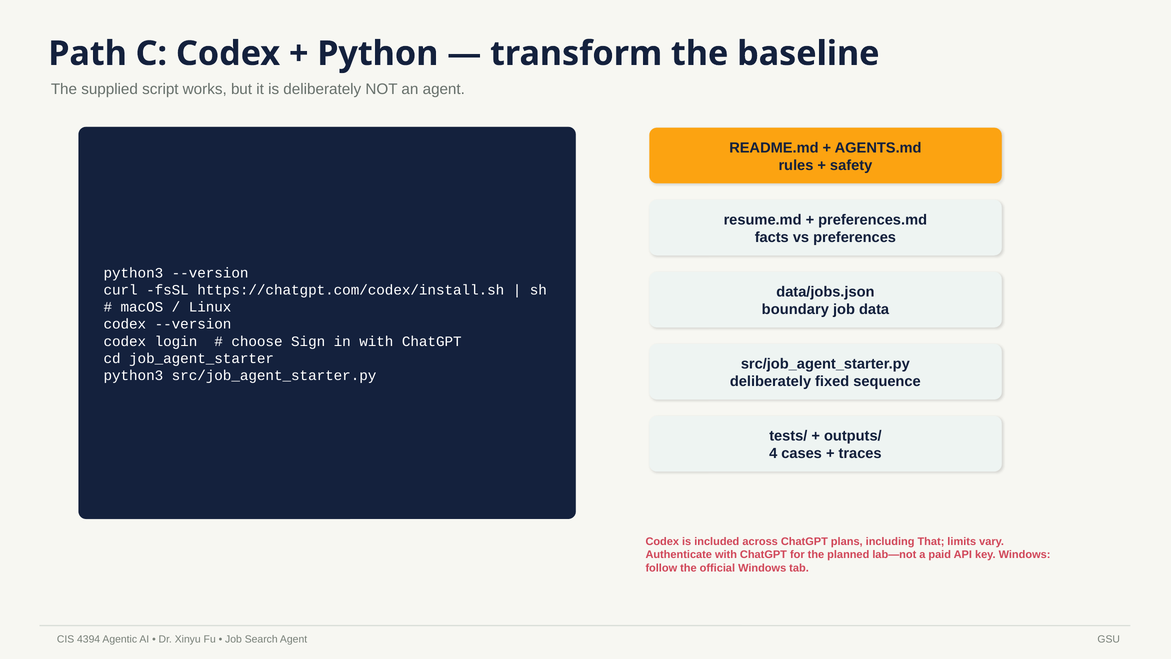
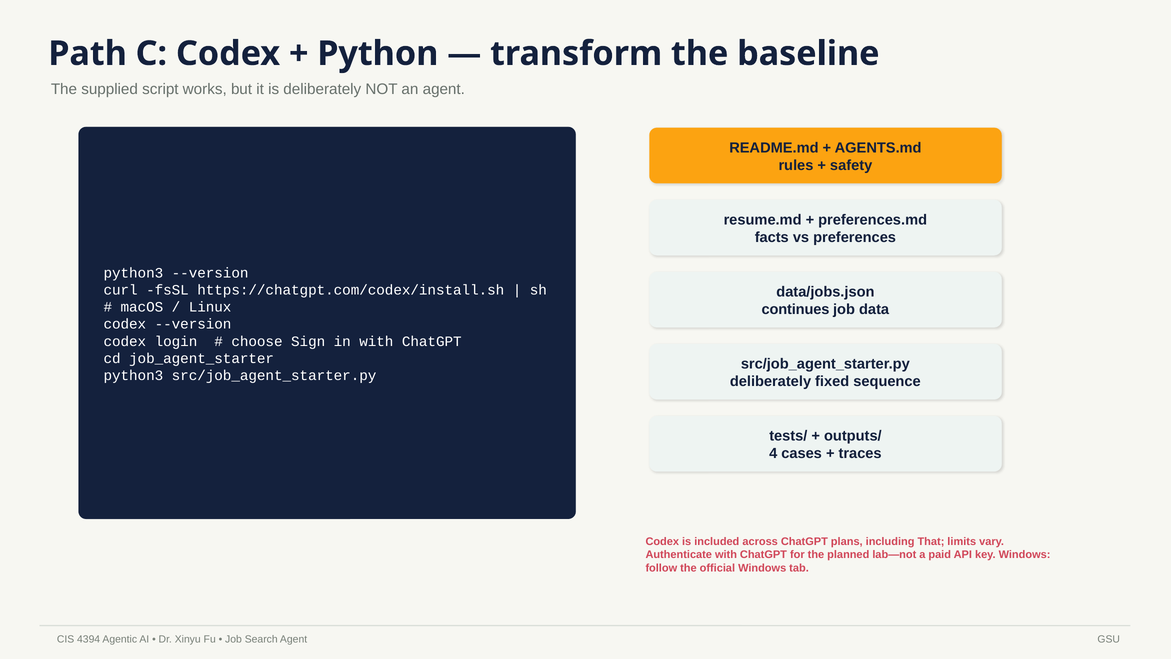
boundary: boundary -> continues
